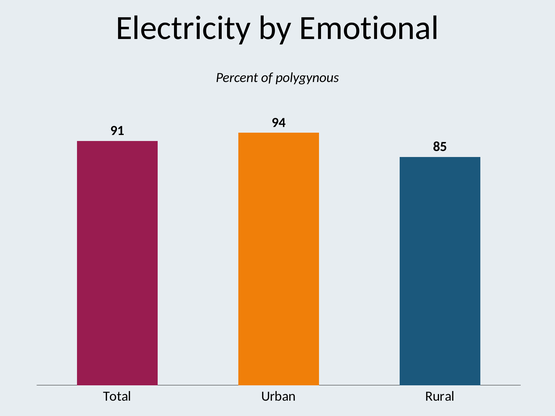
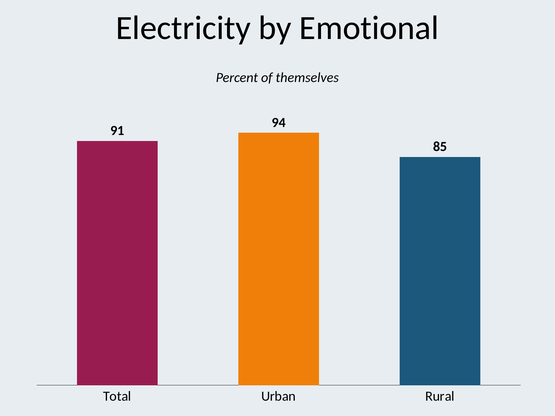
polygynous: polygynous -> themselves
